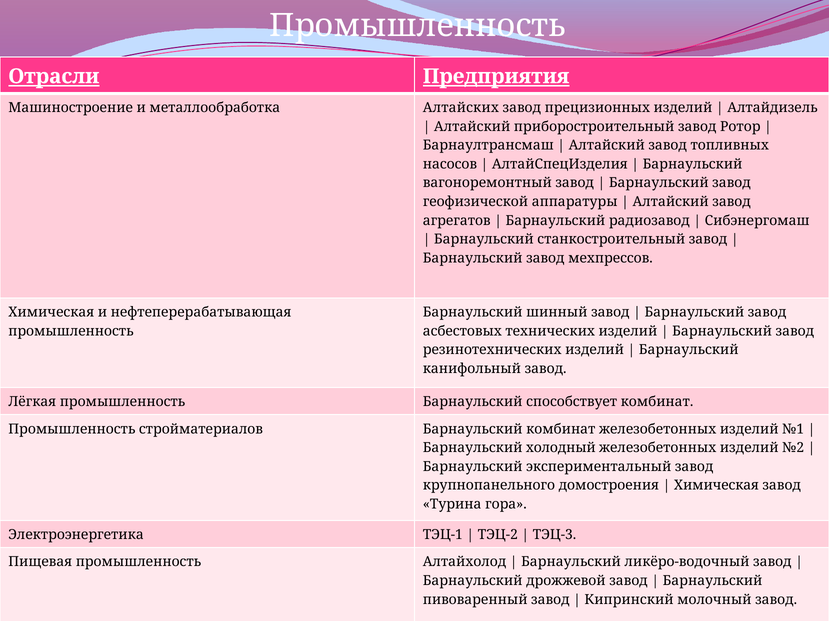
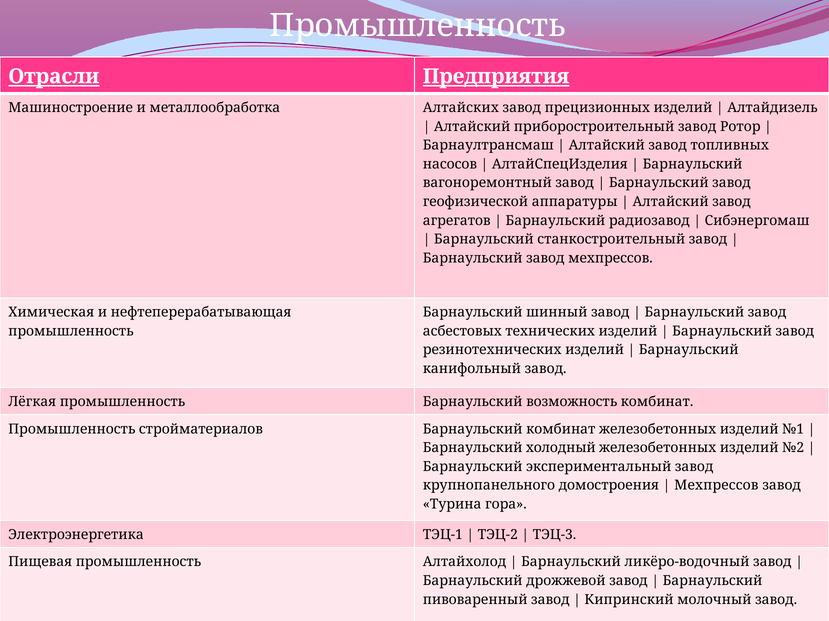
способствует: способствует -> возможность
Химическая at (716, 486): Химическая -> Мехпрессов
